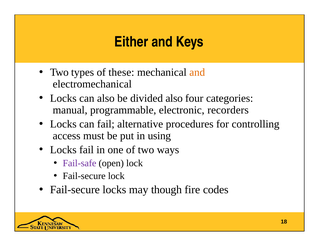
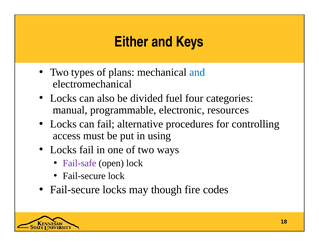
these: these -> plans
and at (197, 72) colour: orange -> blue
divided also: also -> fuel
recorders: recorders -> resources
